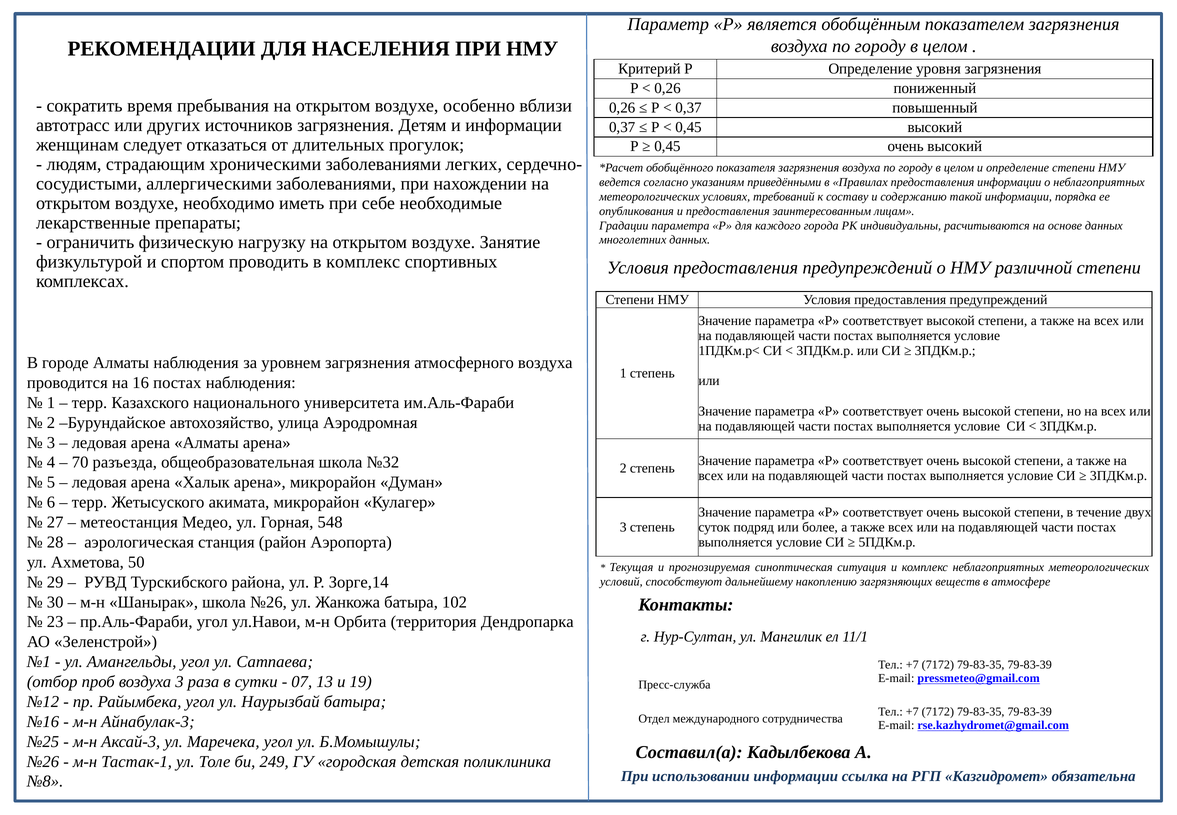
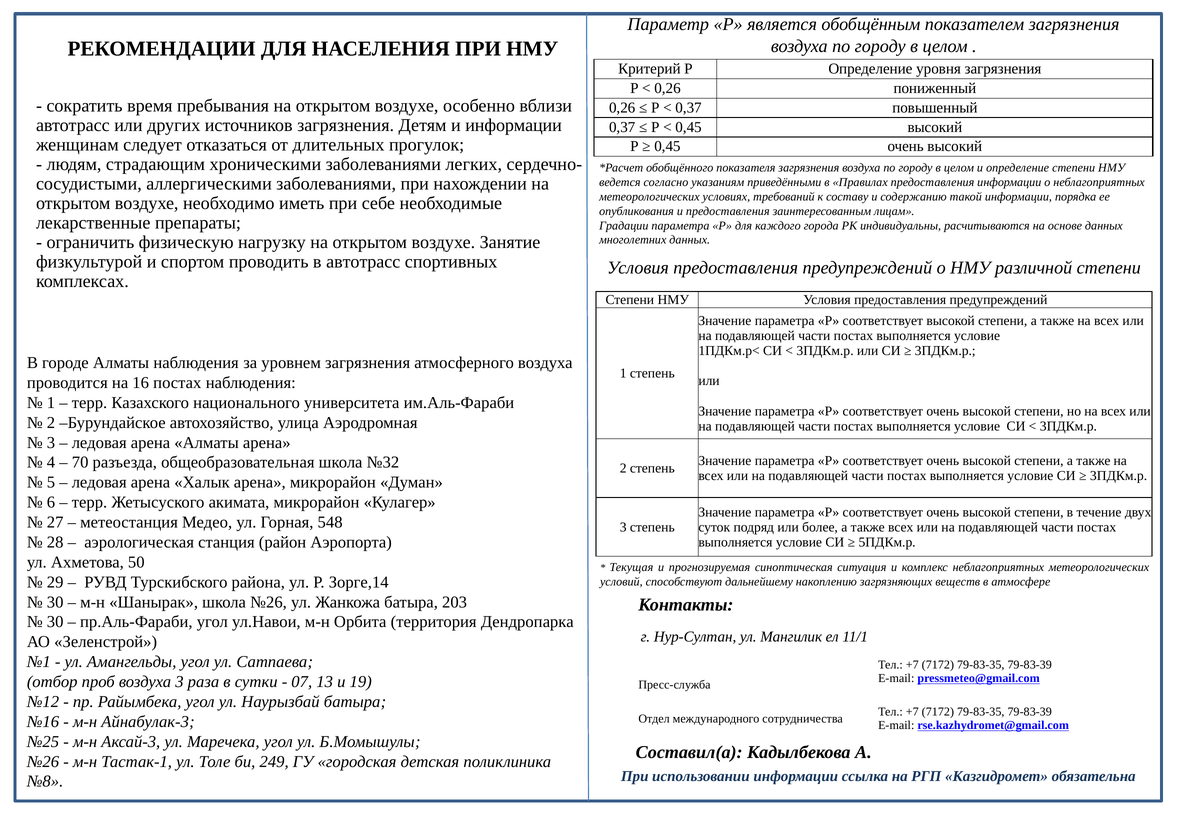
в комплекс: комплекс -> автотрасс
102: 102 -> 203
23 at (55, 622): 23 -> 30
